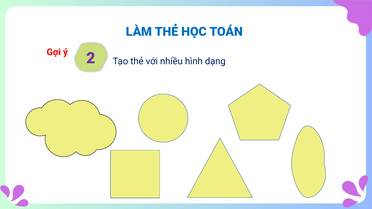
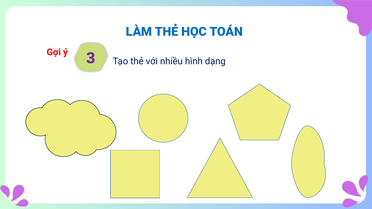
2: 2 -> 3
